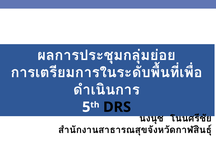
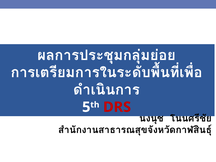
DRS colour: black -> red
